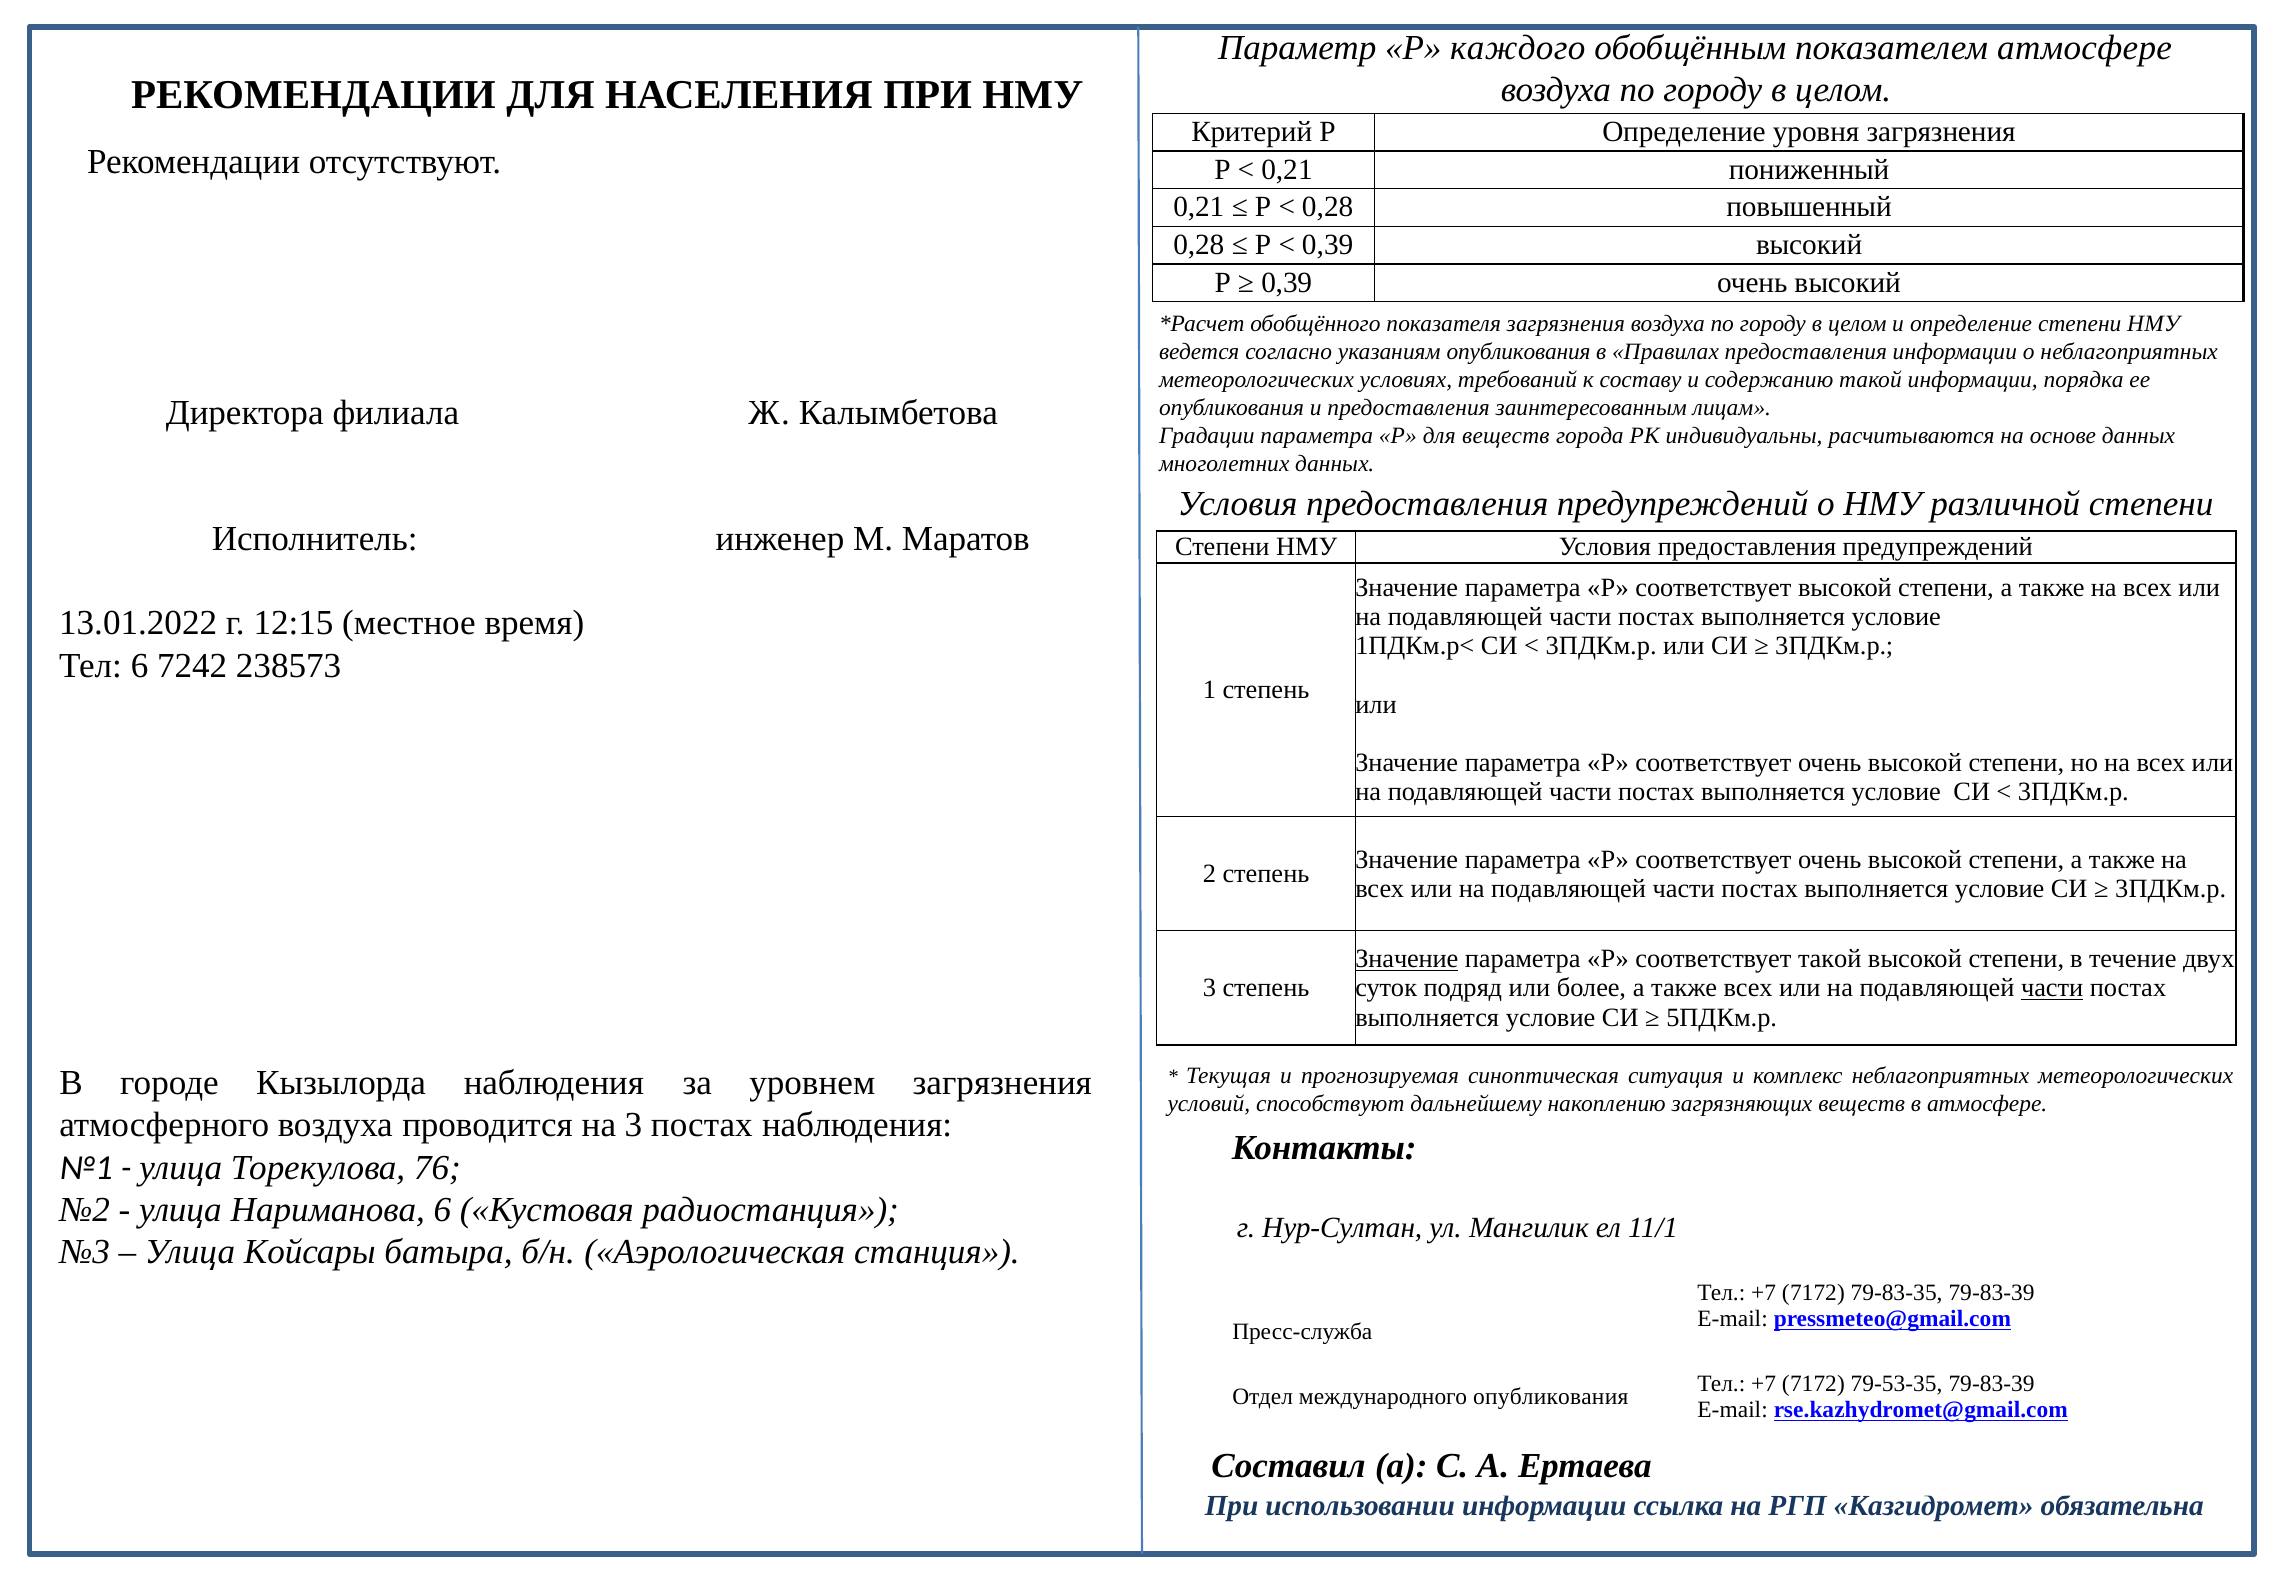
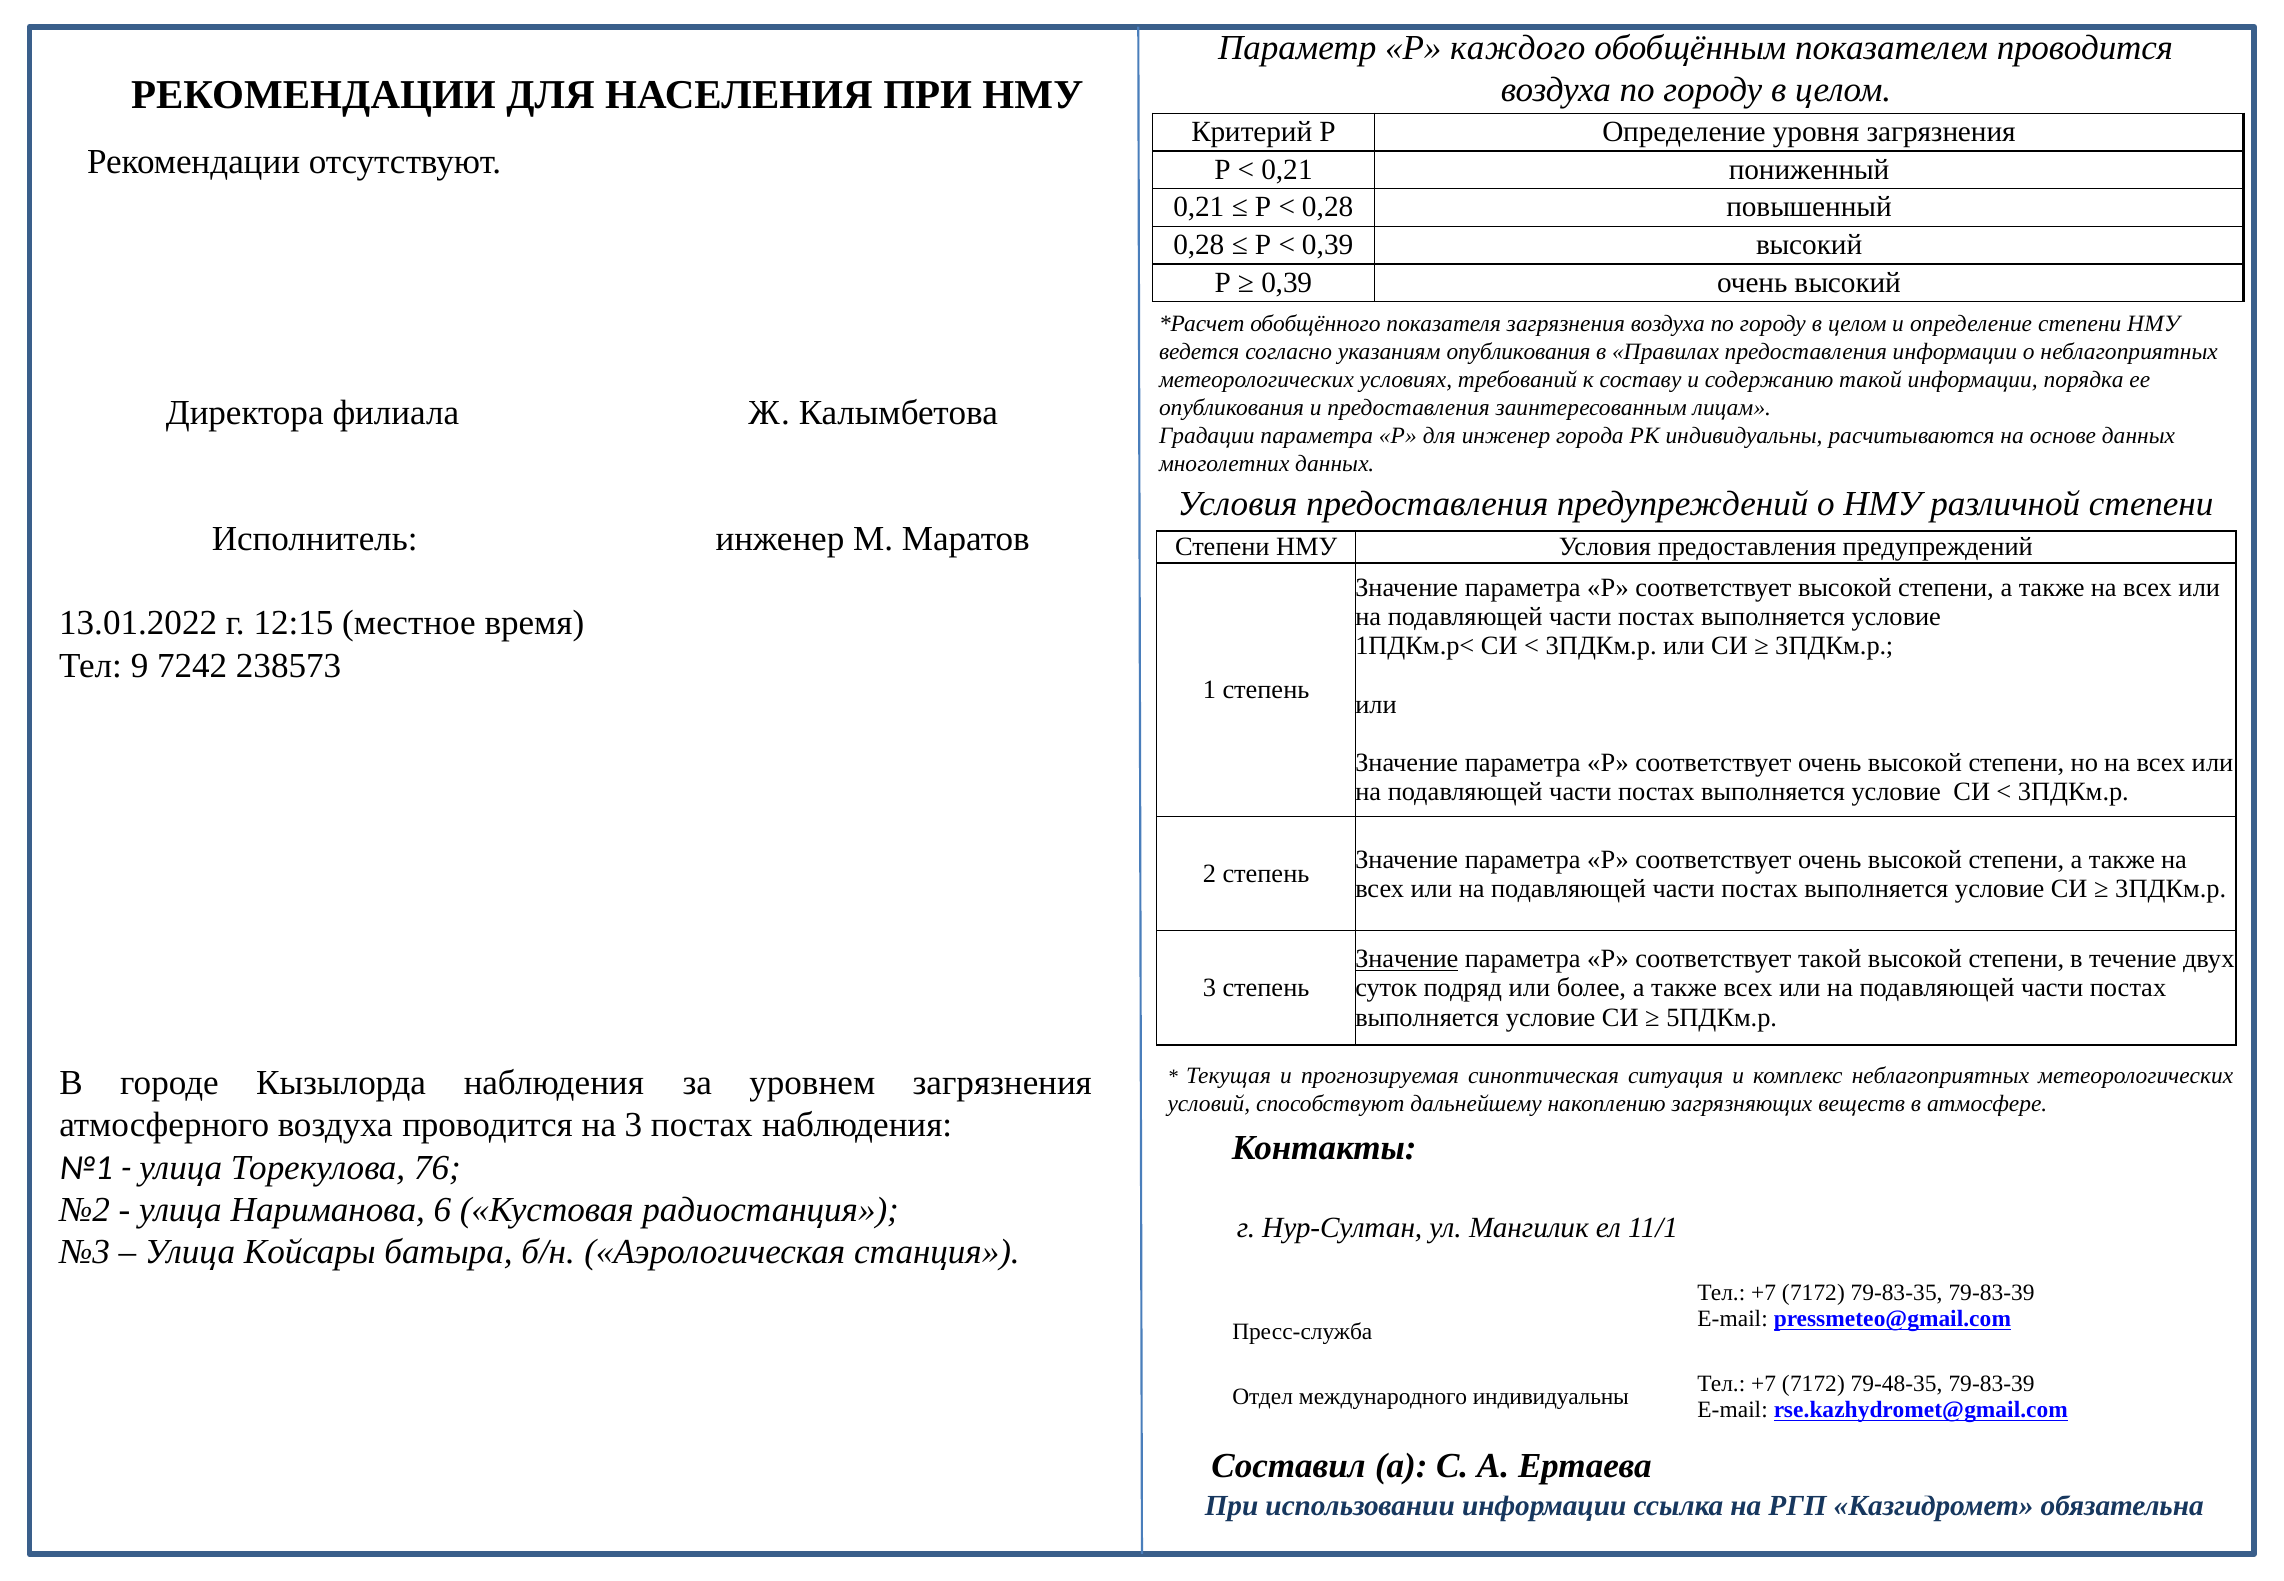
показателем атмосфере: атмосфере -> проводится
для веществ: веществ -> инженер
Тел 6: 6 -> 9
части at (2052, 988) underline: present -> none
79-53-35: 79-53-35 -> 79-48-35
международного опубликования: опубликования -> индивидуальны
